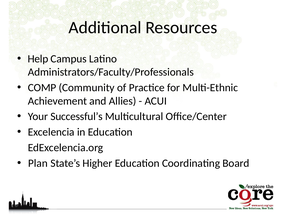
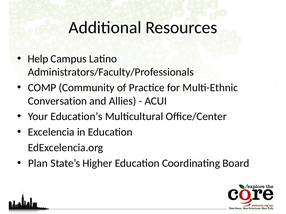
Achievement: Achievement -> Conversation
Successful’s: Successful’s -> Education’s
